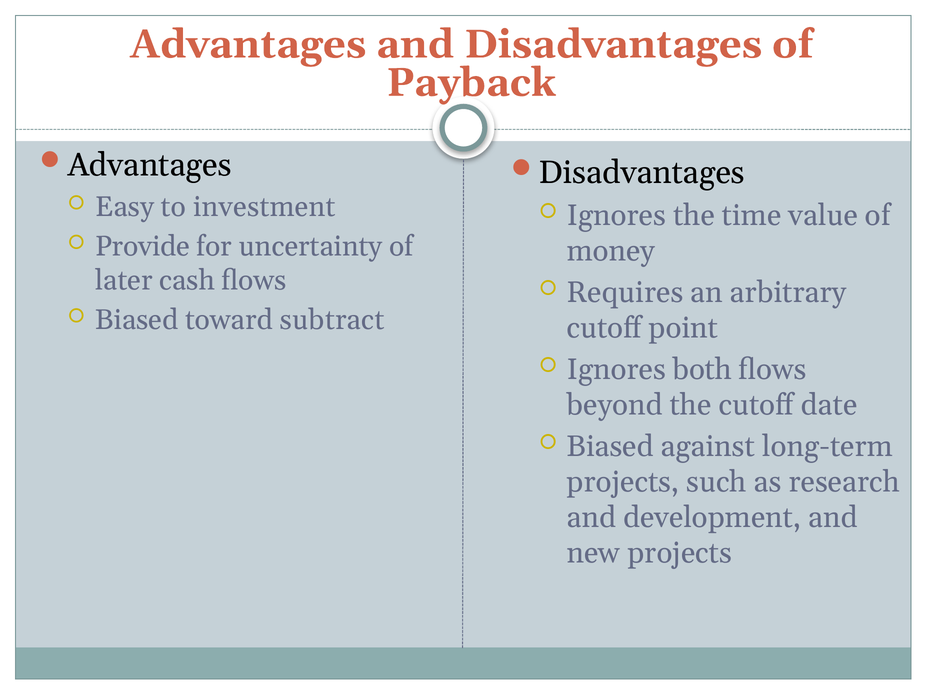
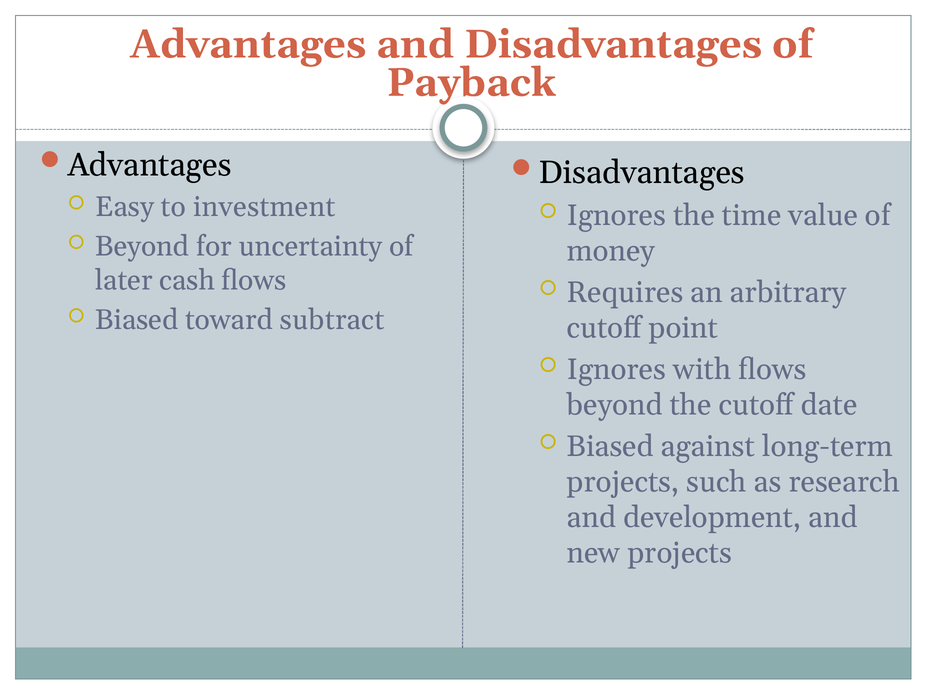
Provide at (142, 246): Provide -> Beyond
both: both -> with
